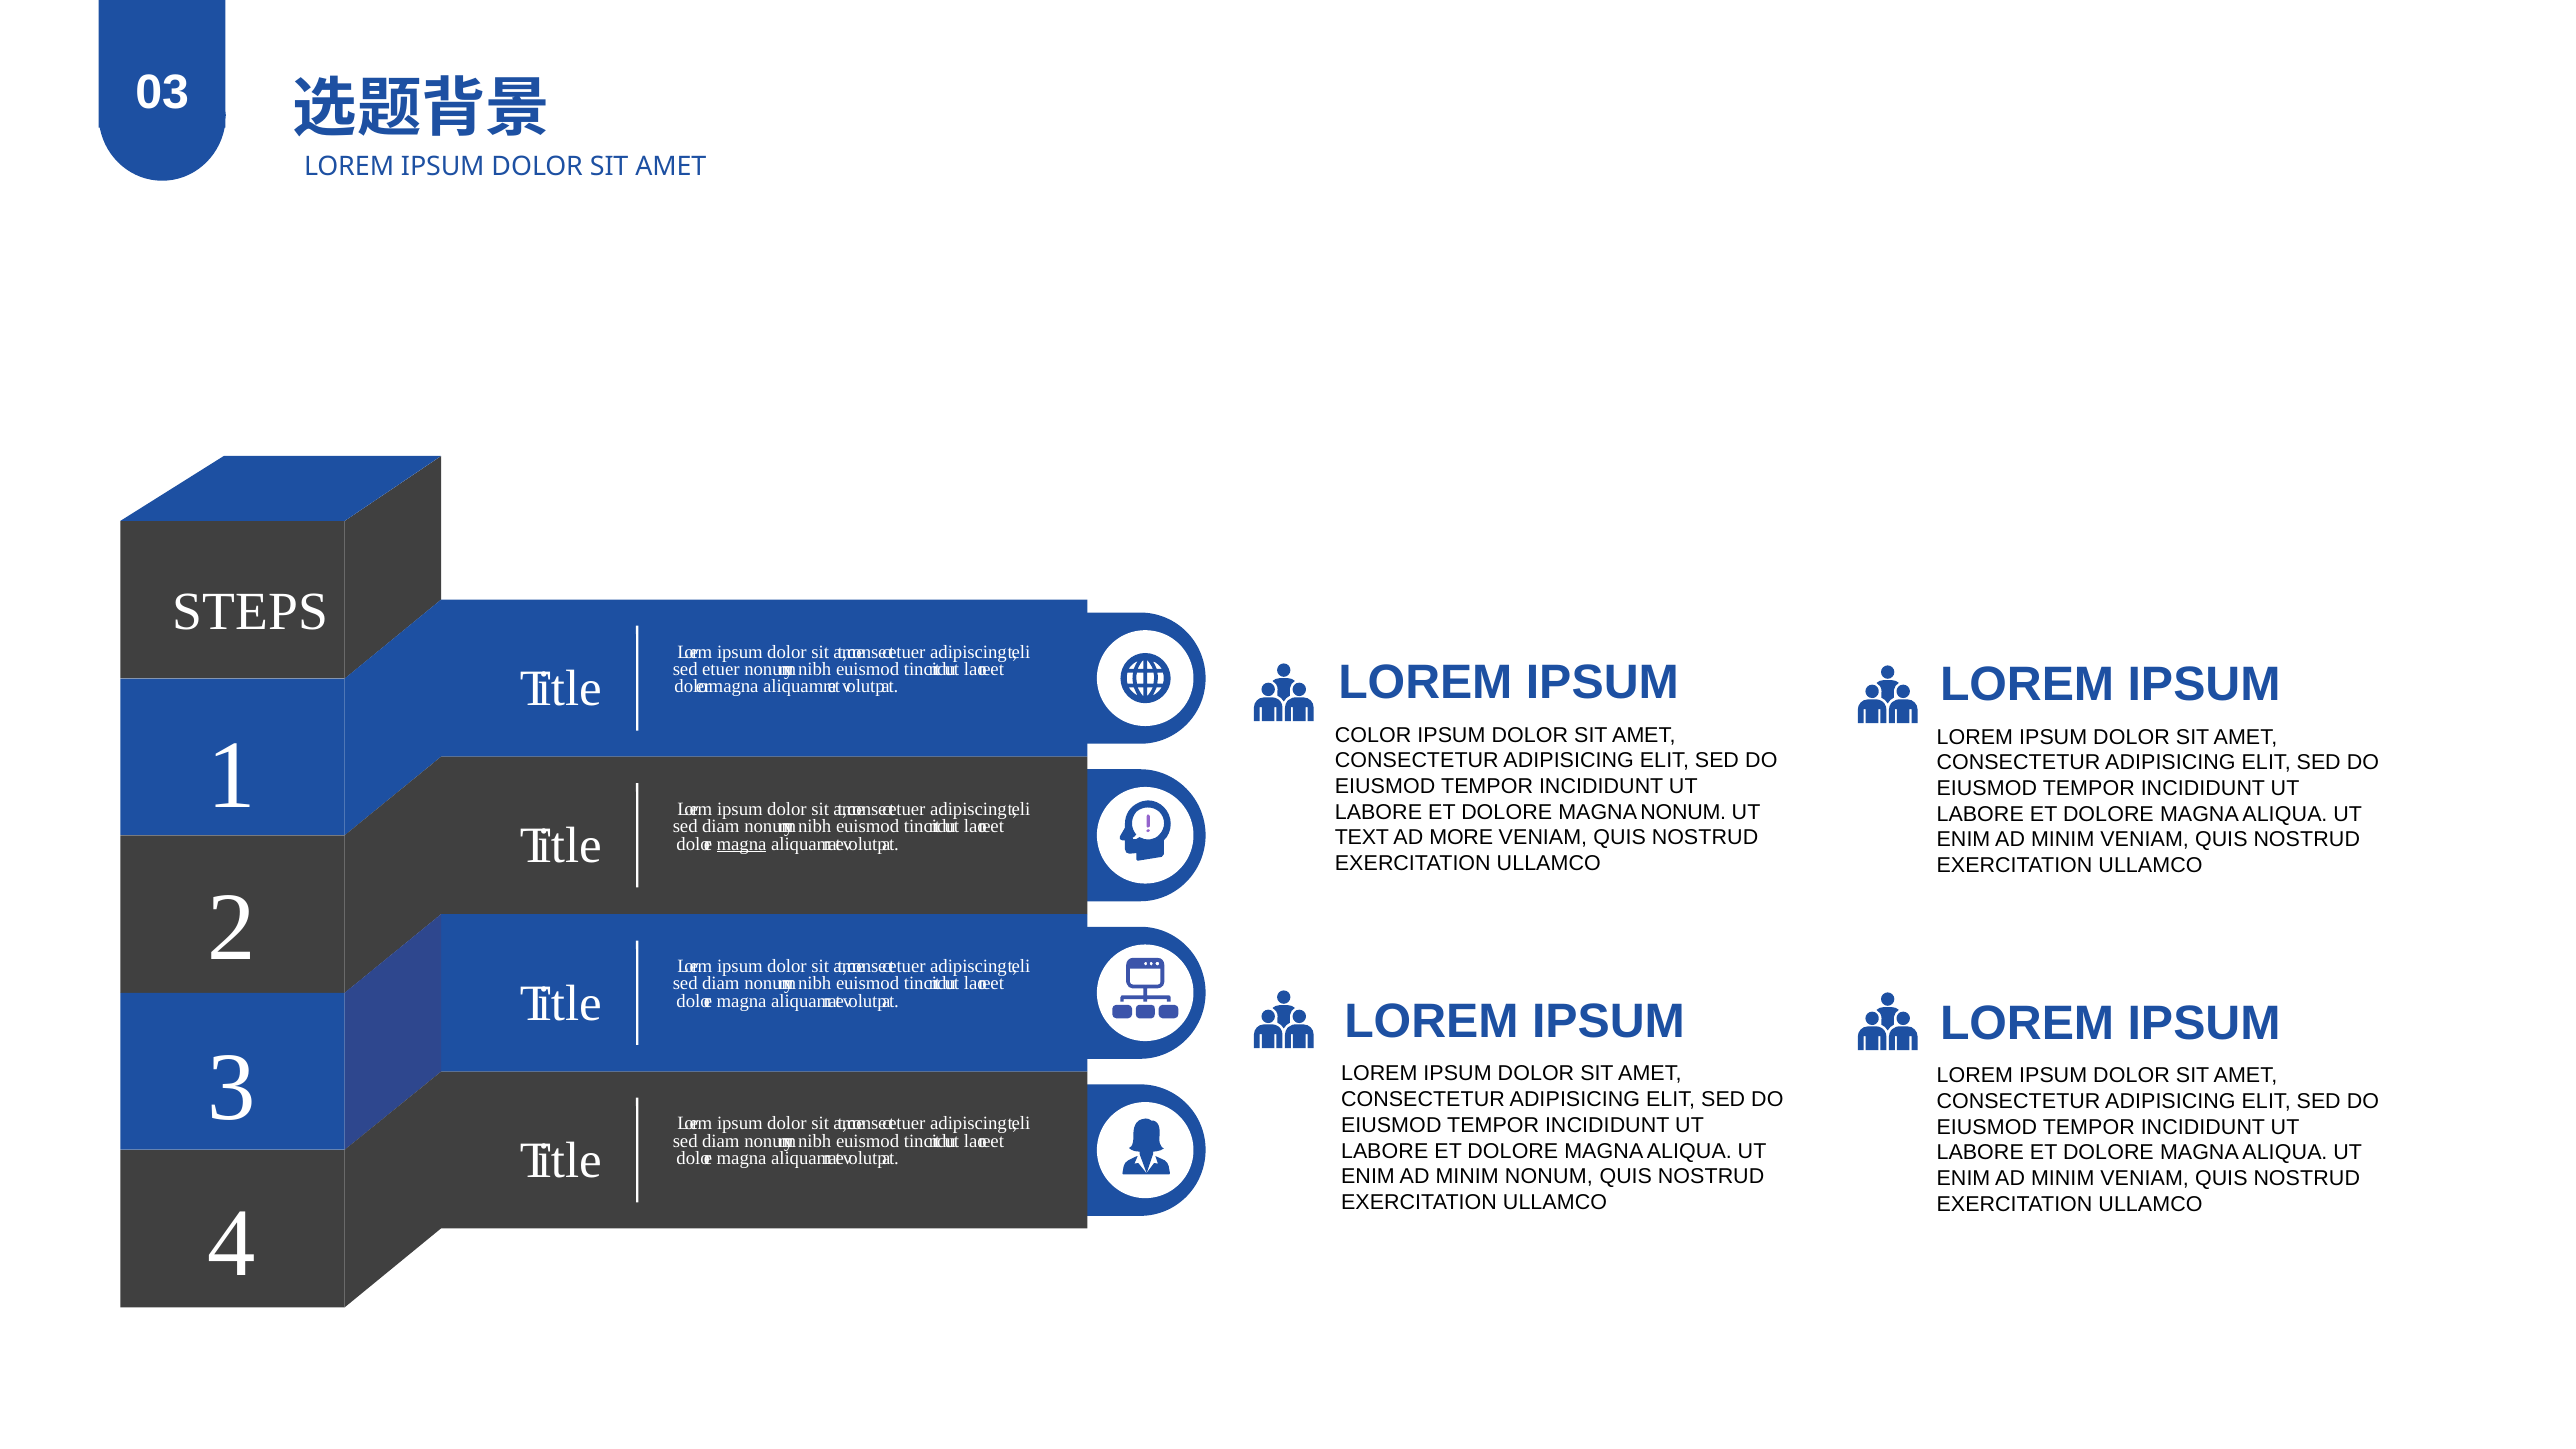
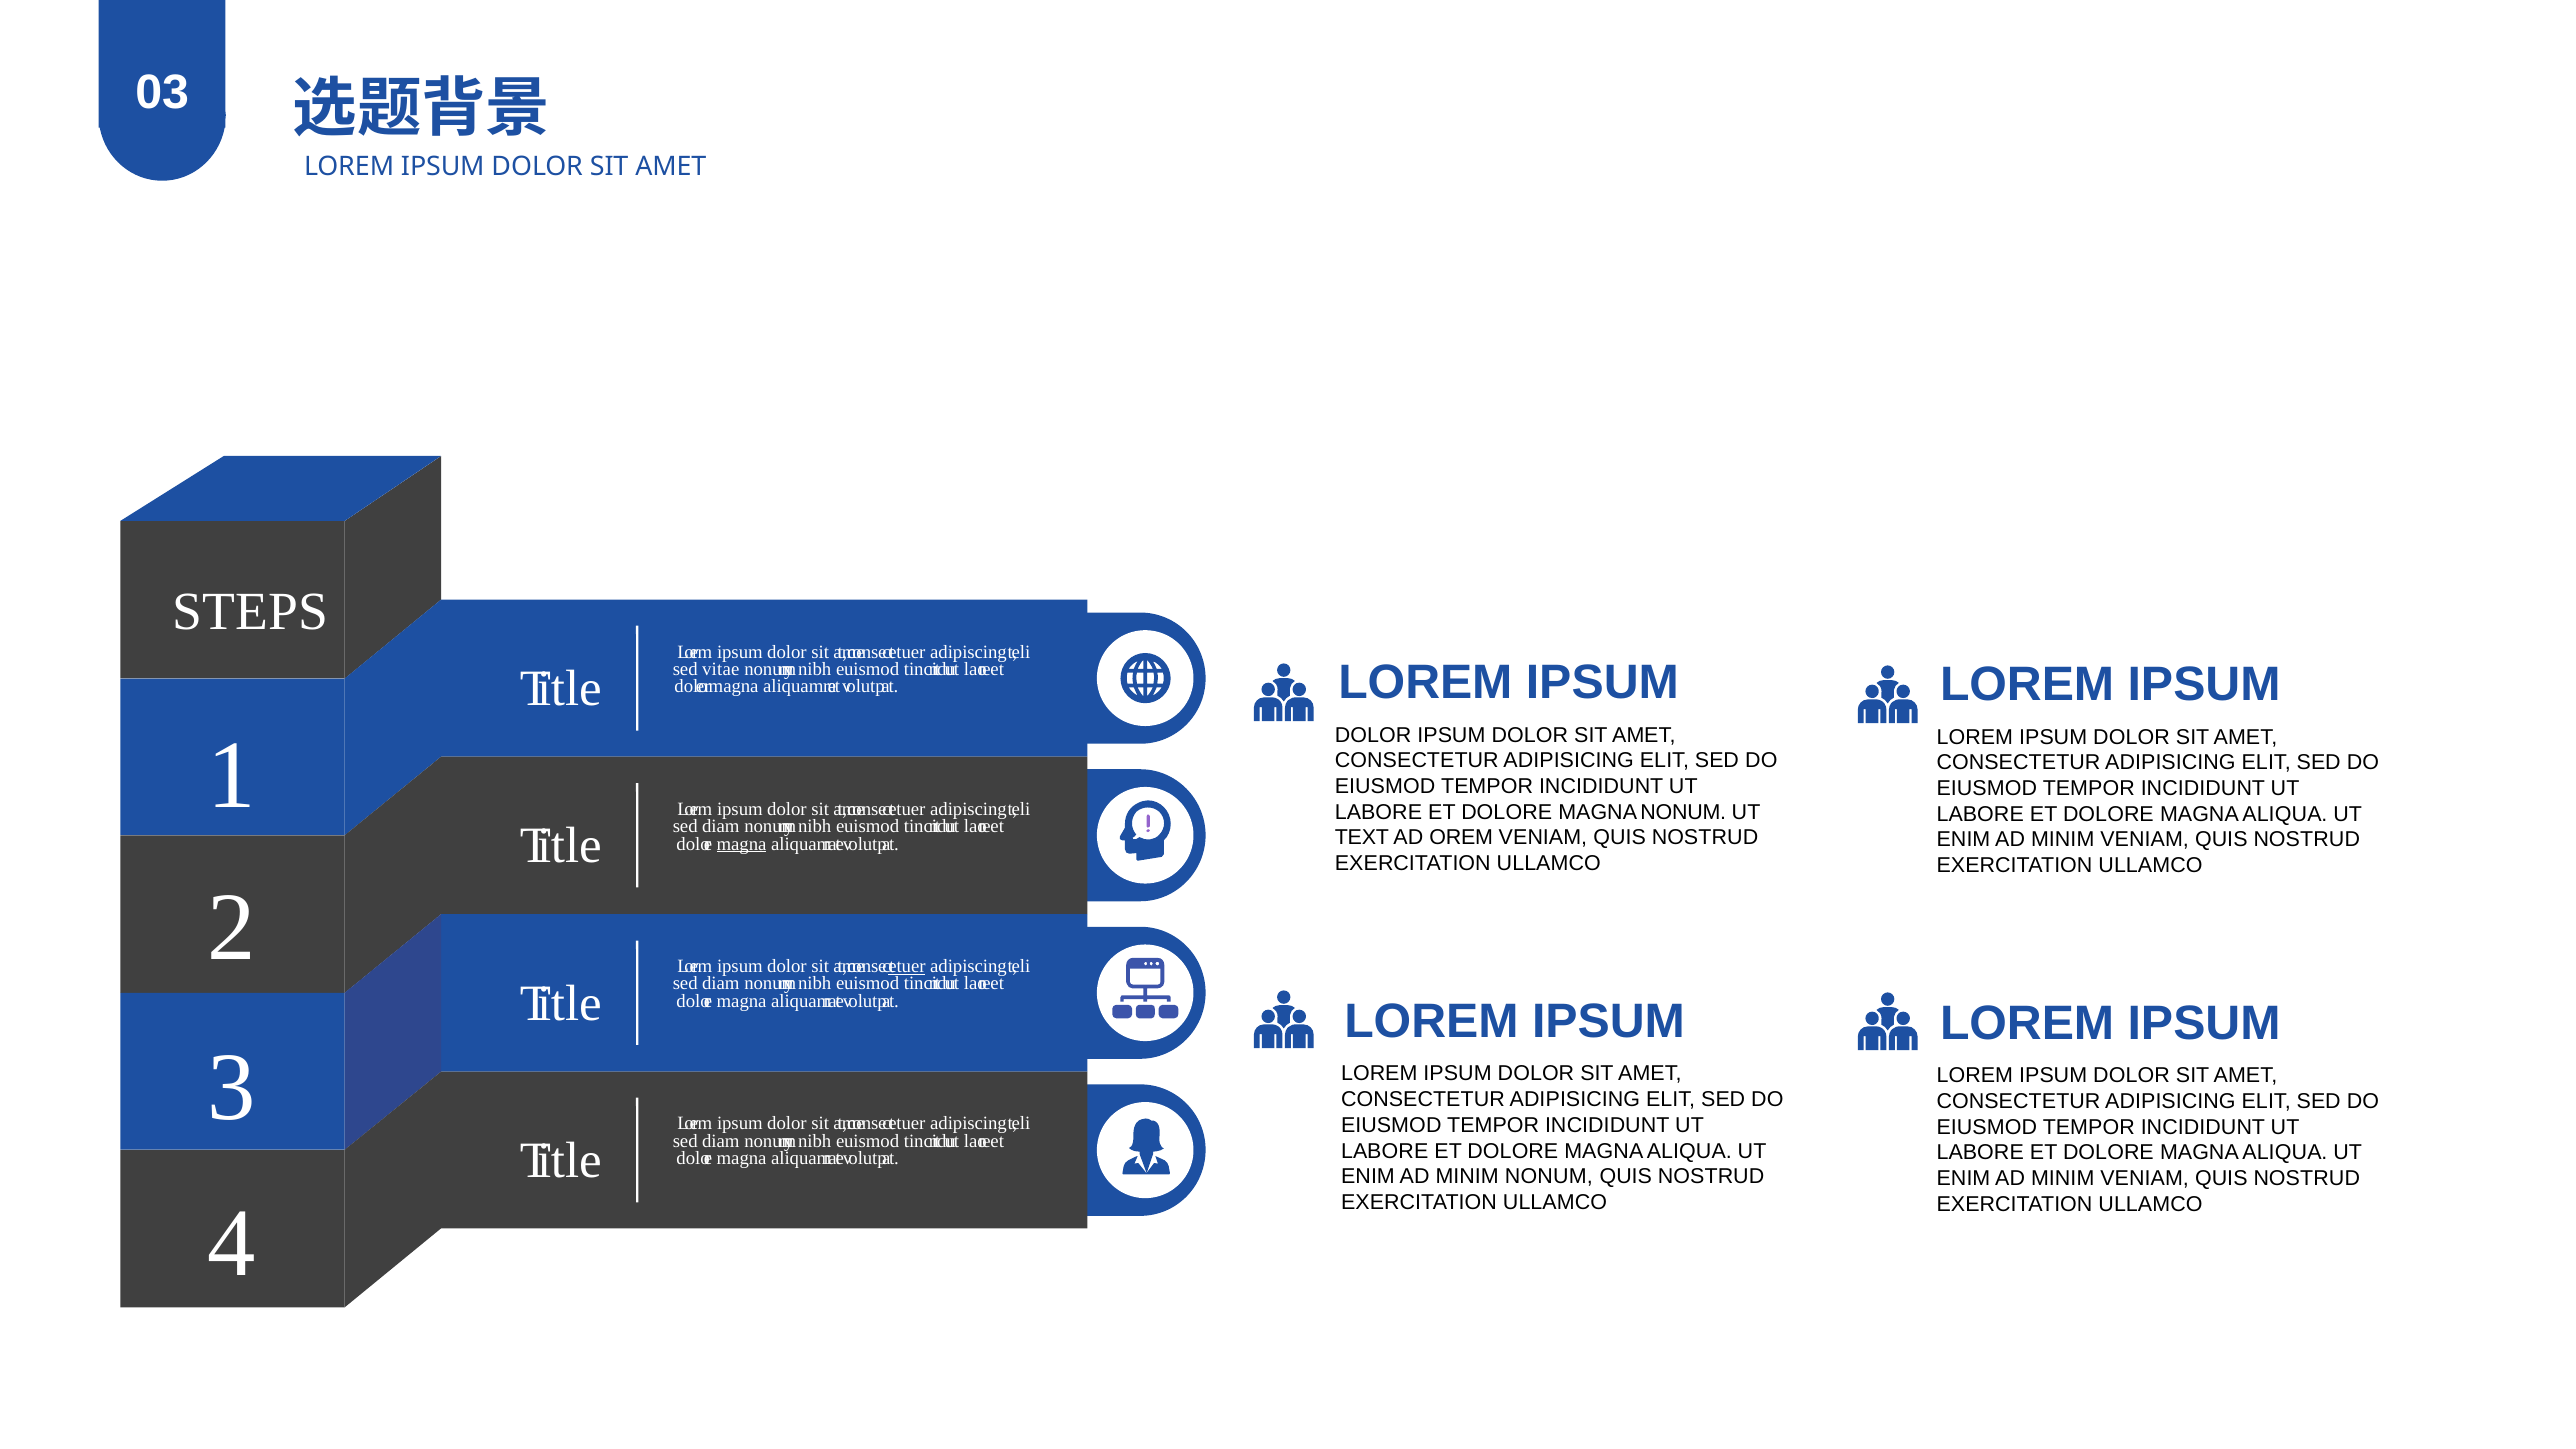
sed etuer: etuer -> vitae
COLOR at (1373, 735): COLOR -> DOLOR
MORE: MORE -> OREM
etuer at (907, 966) underline: none -> present
